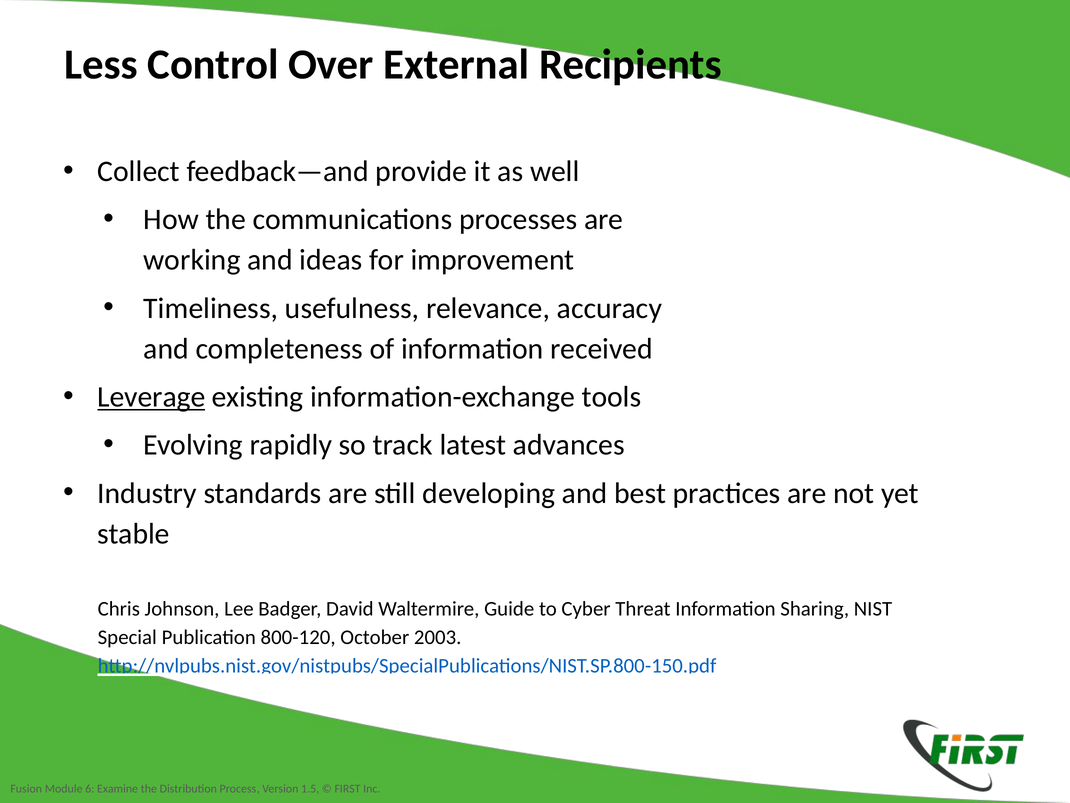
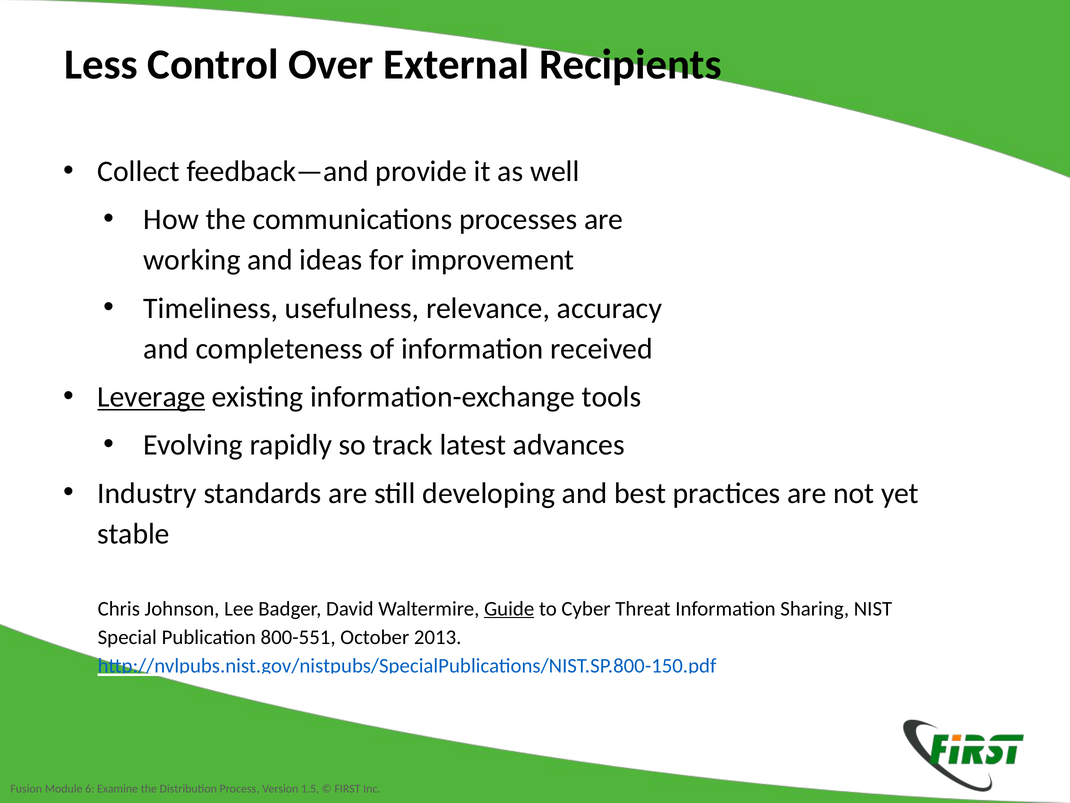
Guide underline: none -> present
800-120: 800-120 -> 800-551
2003: 2003 -> 2013
